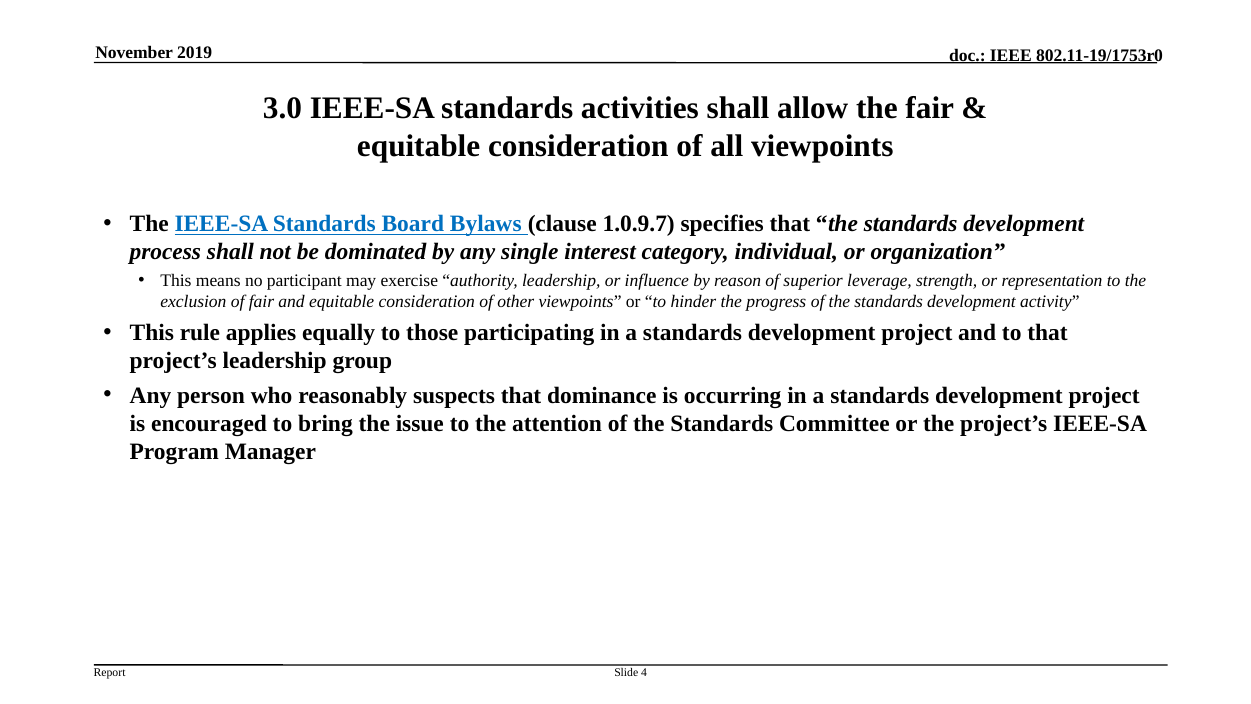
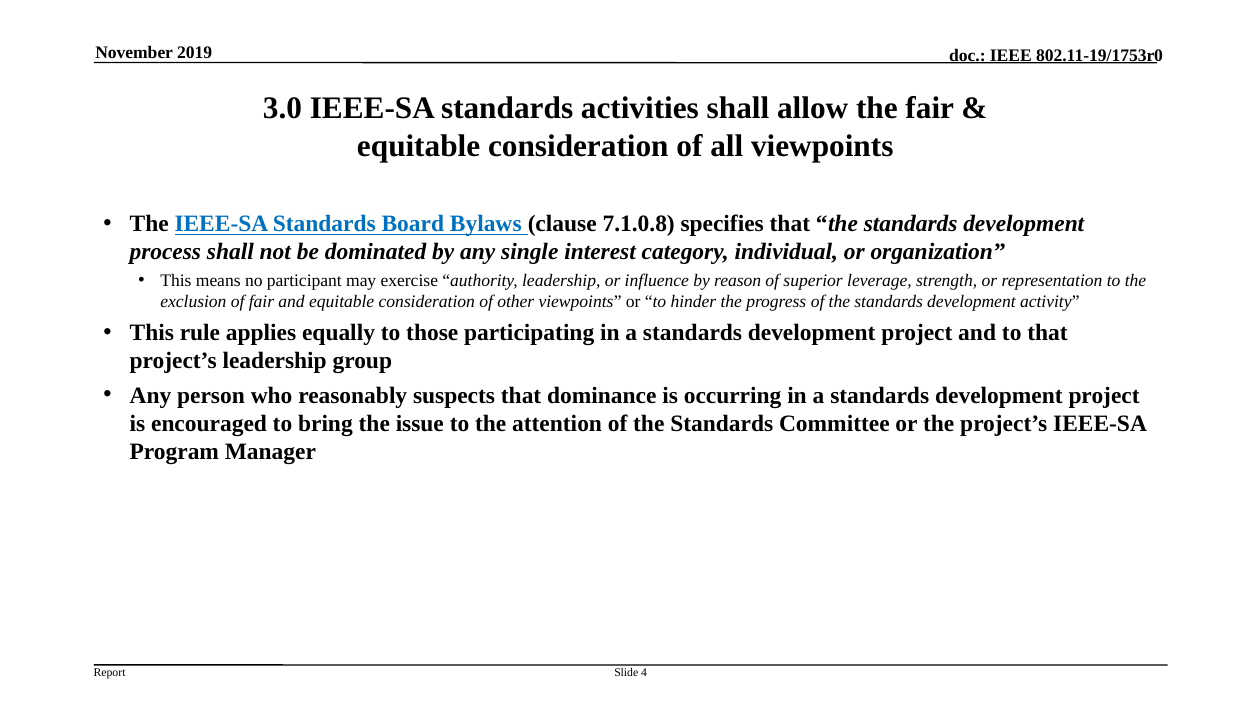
1.0.9.7: 1.0.9.7 -> 7.1.0.8
